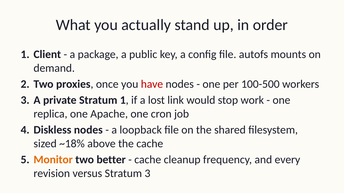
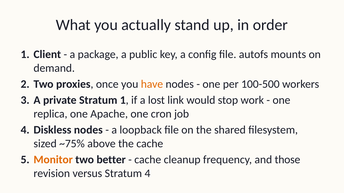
have colour: red -> orange
~18%: ~18% -> ~75%
every: every -> those
Stratum 3: 3 -> 4
